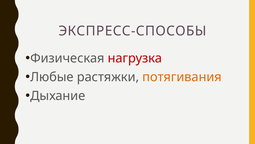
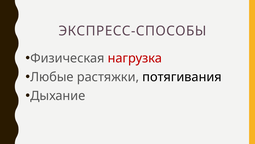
потягивания colour: orange -> black
